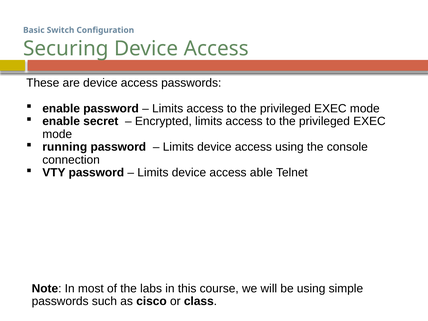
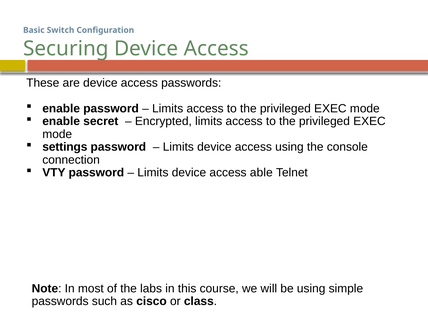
running: running -> settings
